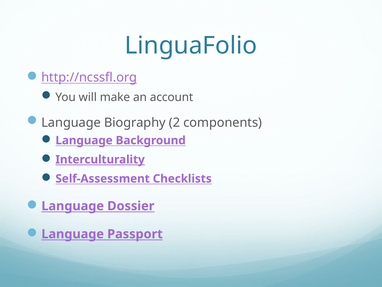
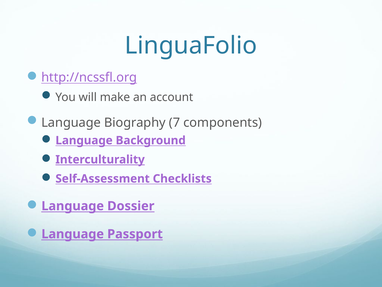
2: 2 -> 7
